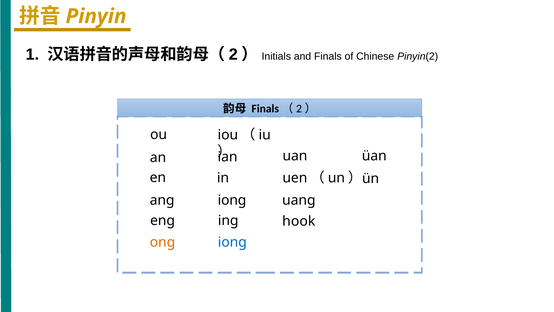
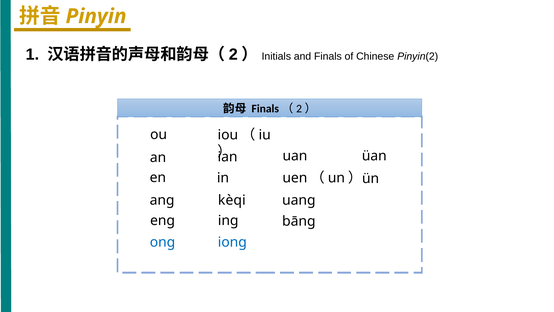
anɡ ionɡ: ionɡ -> kèqi
hook: hook -> bānɡ
onɡ colour: orange -> blue
